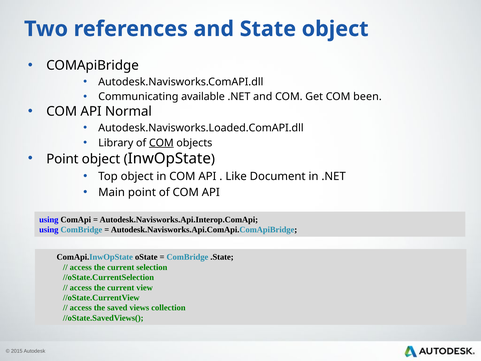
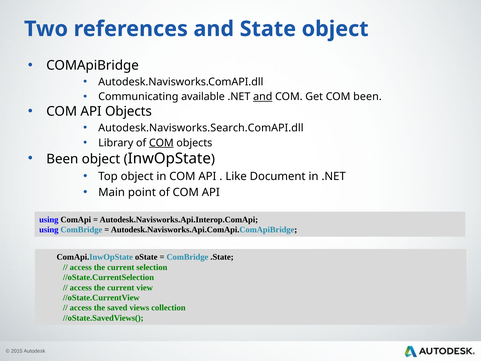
and at (263, 97) underline: none -> present
API Normal: Normal -> Objects
Autodesk.Navisworks.Loaded.ComAPI.dll: Autodesk.Navisworks.Loaded.ComAPI.dll -> Autodesk.Navisworks.Search.ComAPI.dll
Point at (62, 159): Point -> Been
